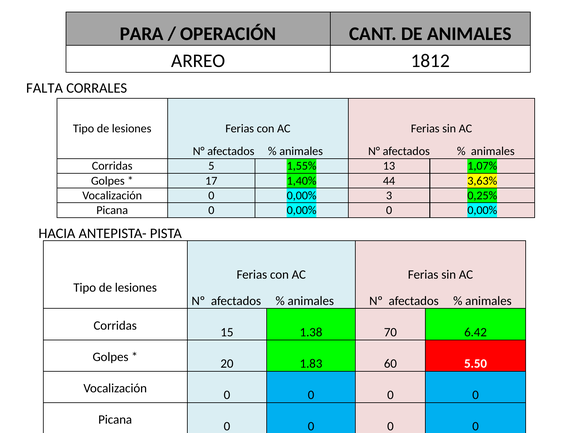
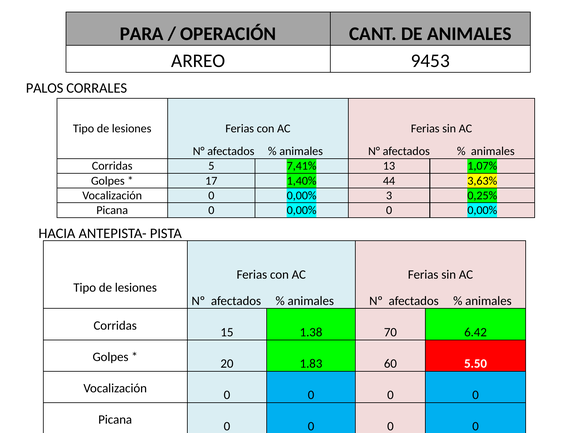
1812: 1812 -> 9453
FALTA: FALTA -> PALOS
1,55%: 1,55% -> 7,41%
